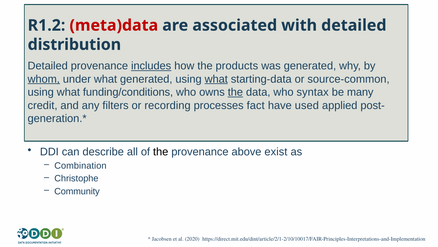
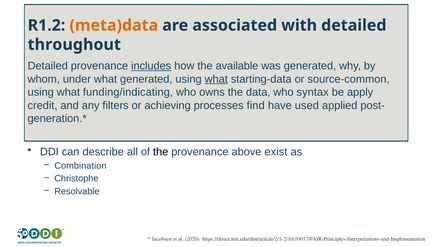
meta)data colour: red -> orange
distribution: distribution -> throughout
products: products -> available
whom underline: present -> none
funding/conditions: funding/conditions -> funding/indicating
the at (235, 92) underline: present -> none
many: many -> apply
recording: recording -> achieving
fact: fact -> find
Community: Community -> Resolvable
